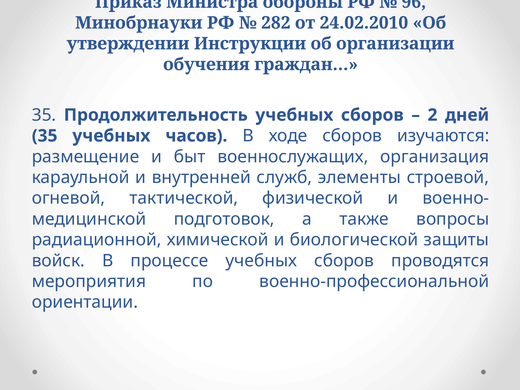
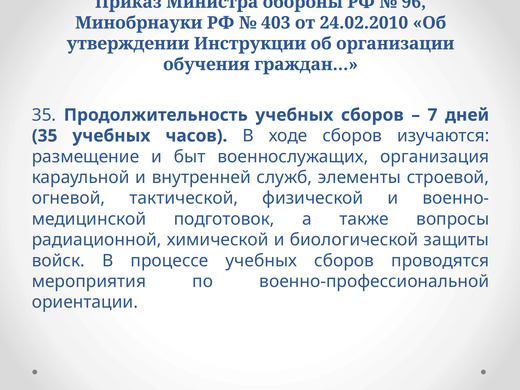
282: 282 -> 403
2: 2 -> 7
